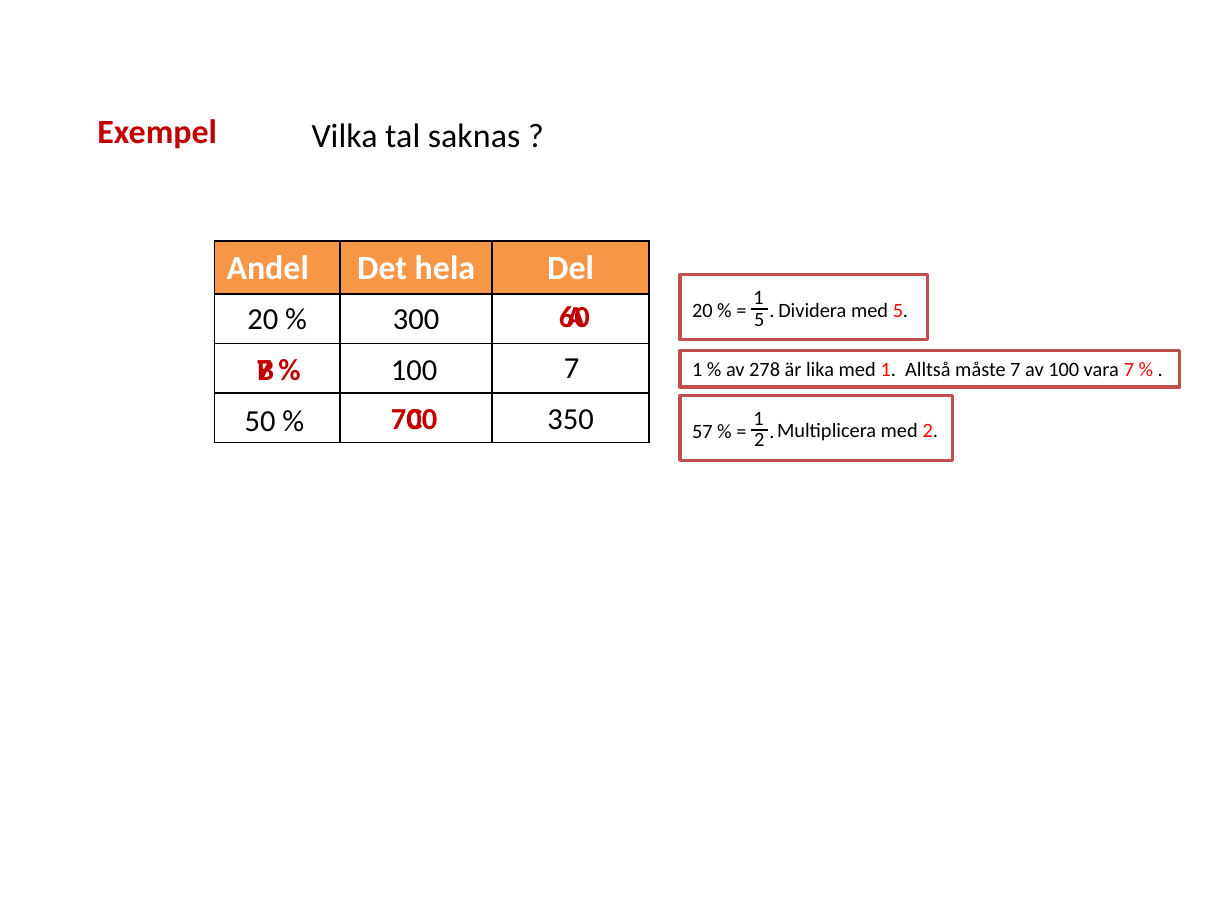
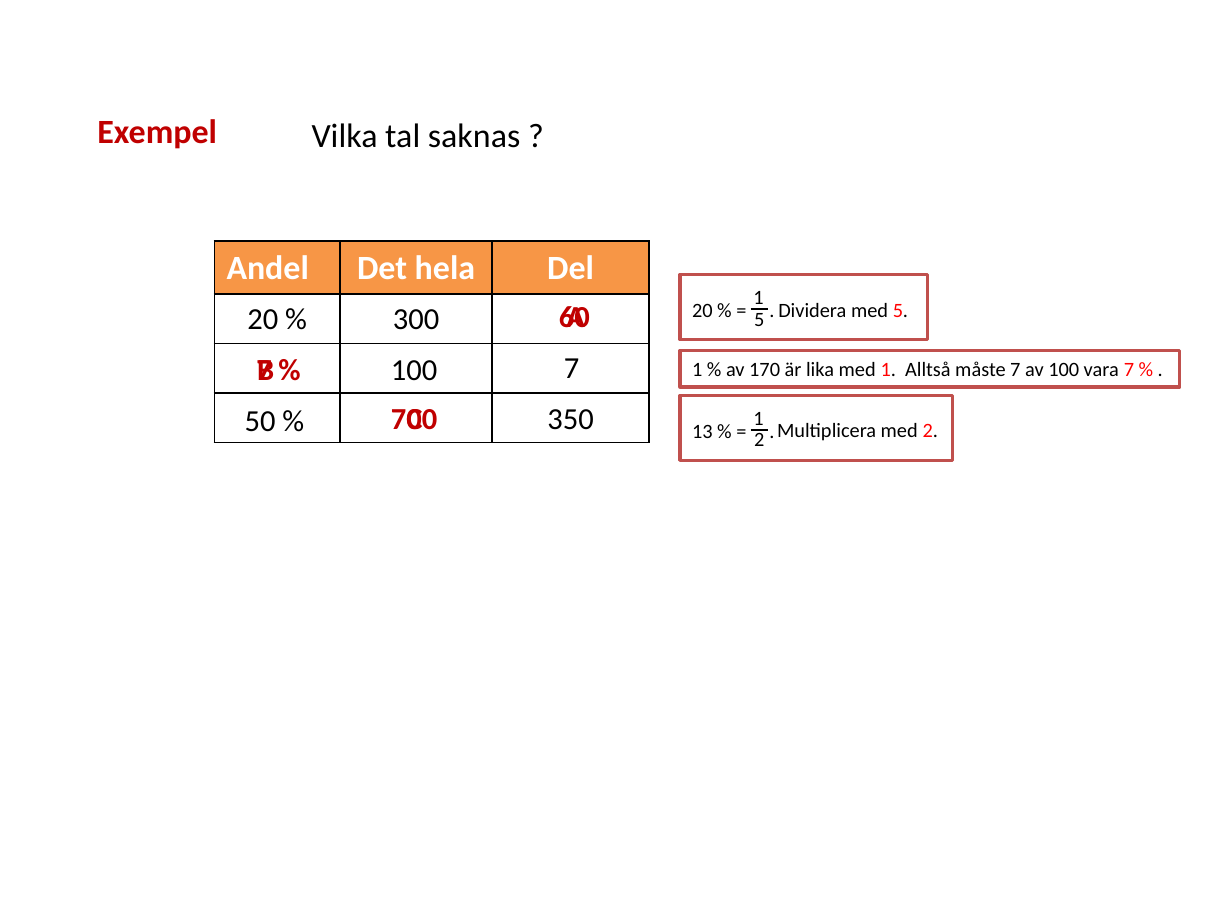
278: 278 -> 170
57: 57 -> 13
